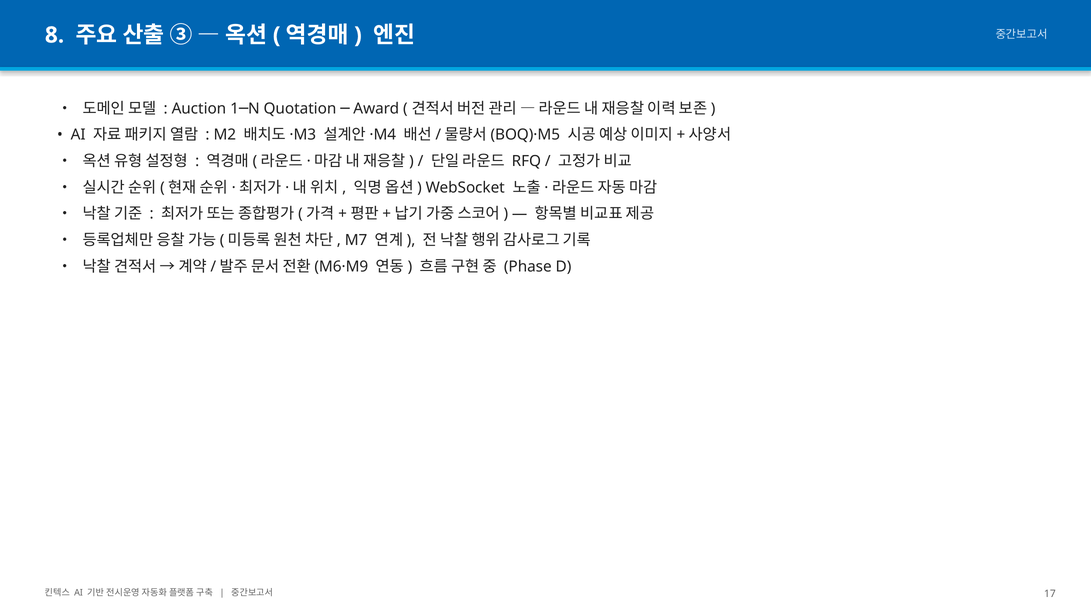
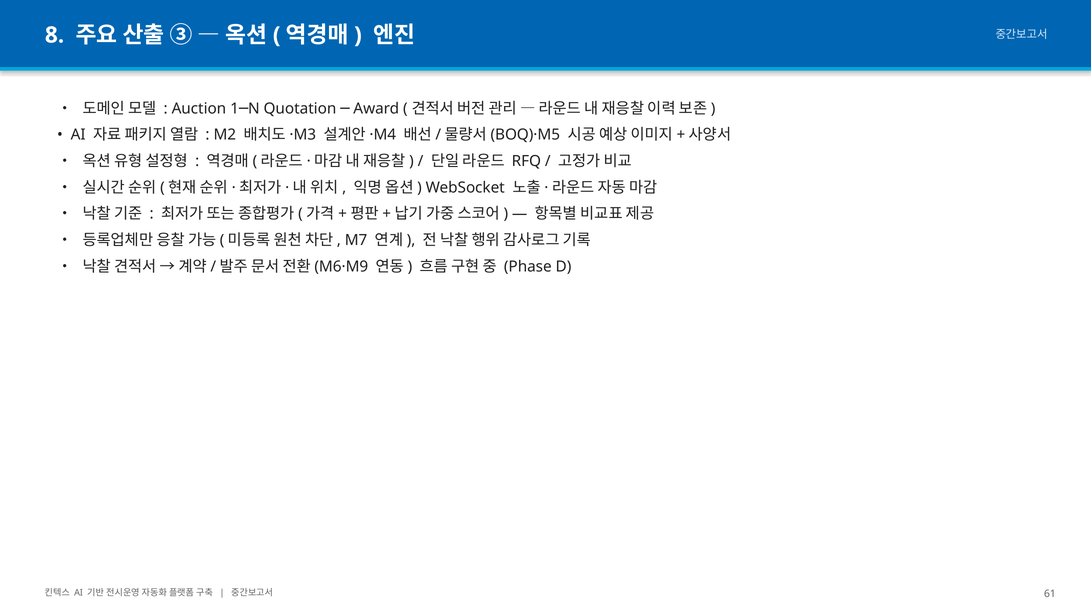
17: 17 -> 61
